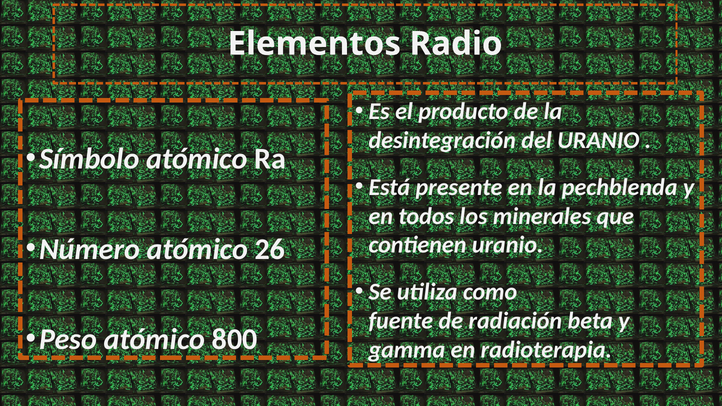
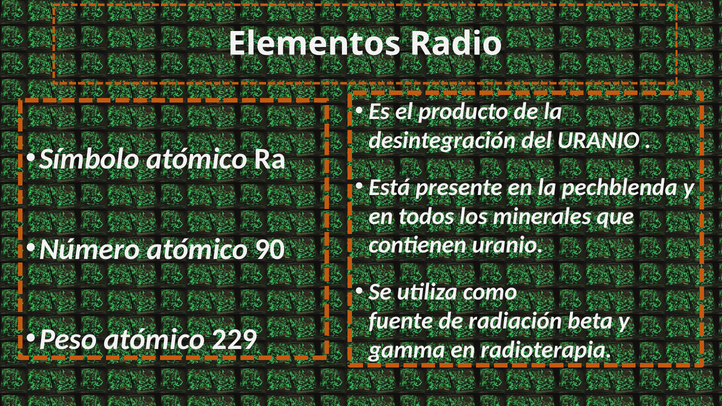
26: 26 -> 90
800: 800 -> 229
